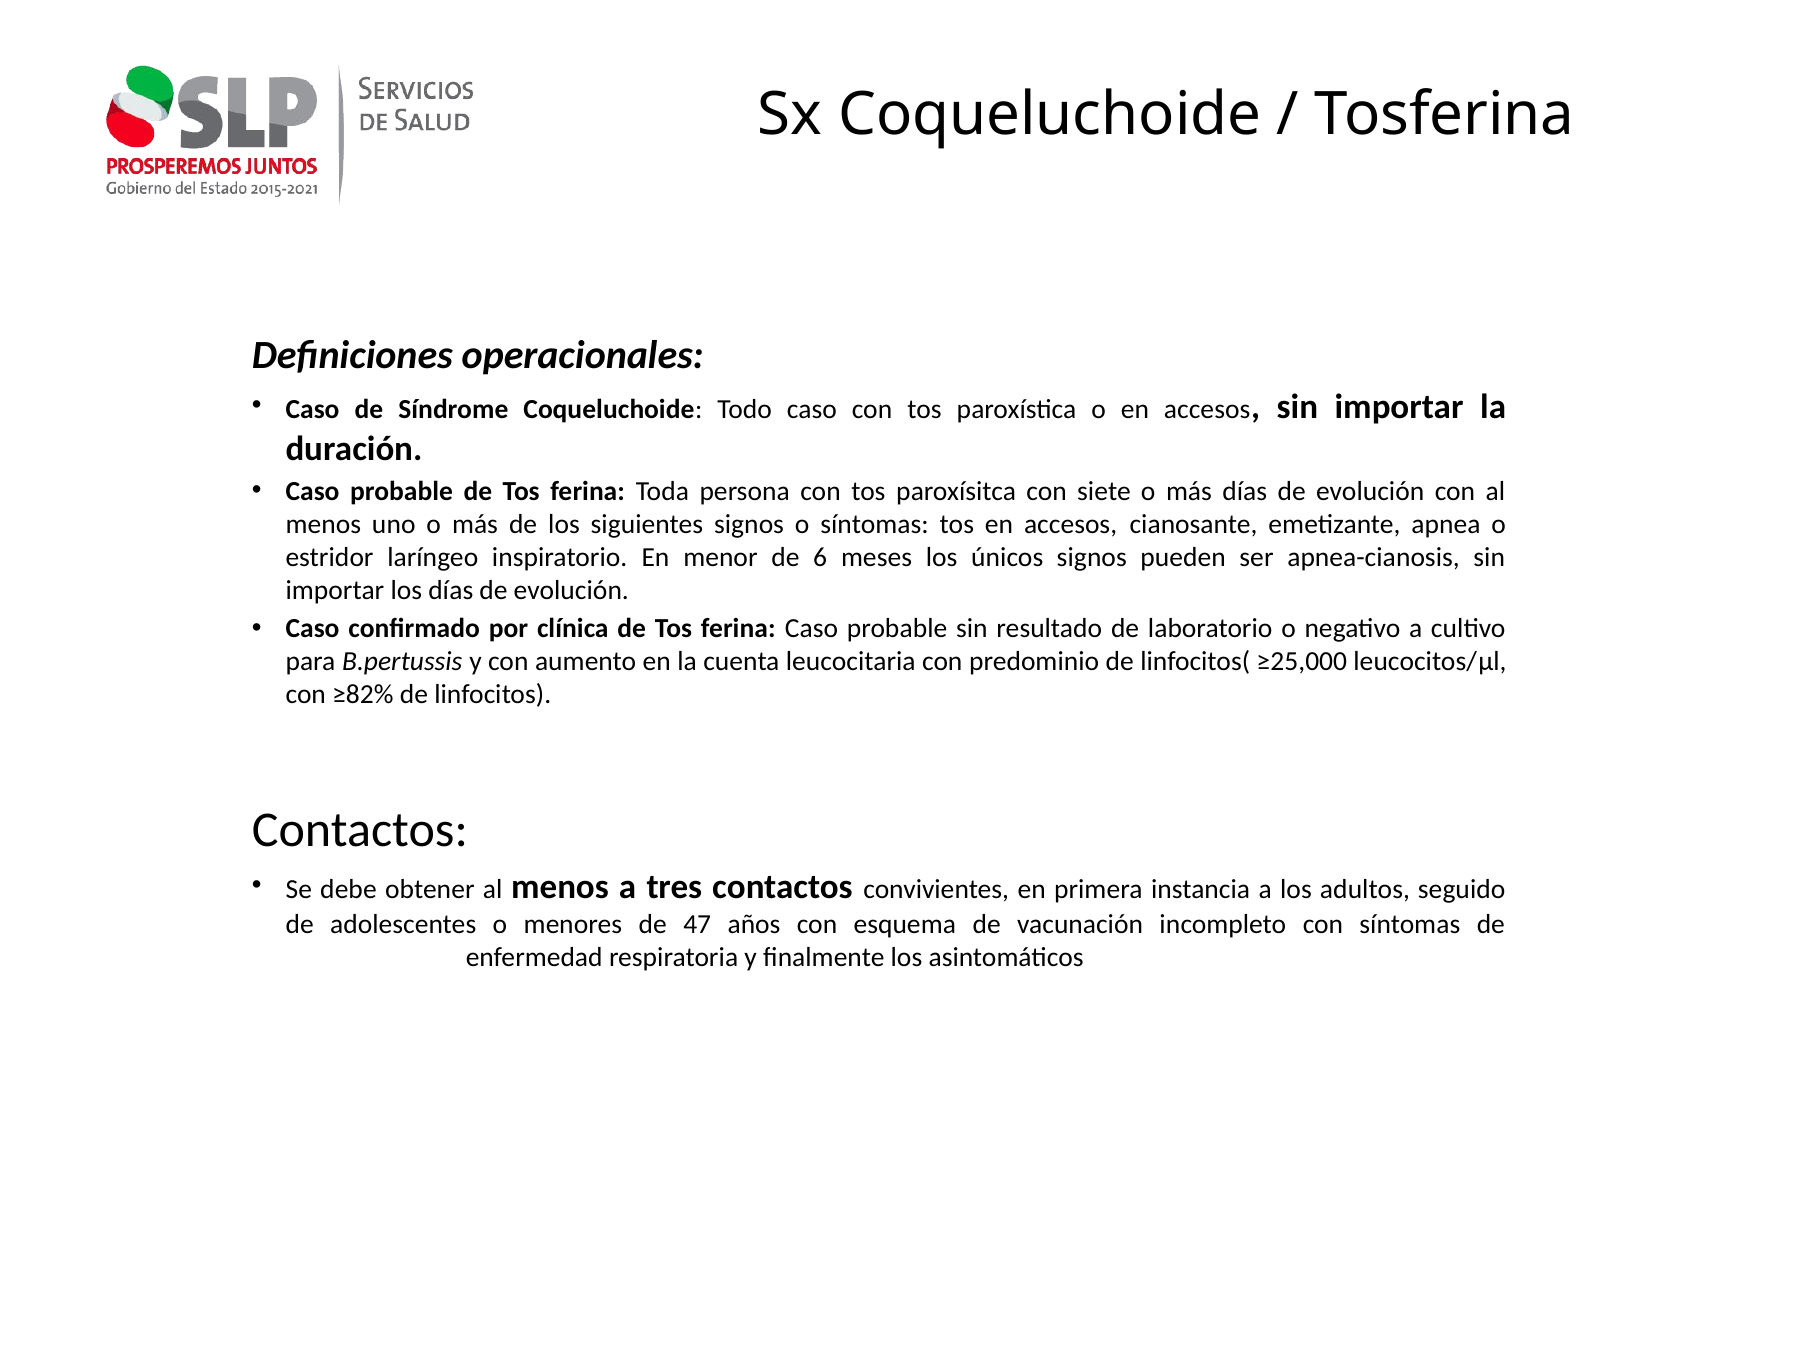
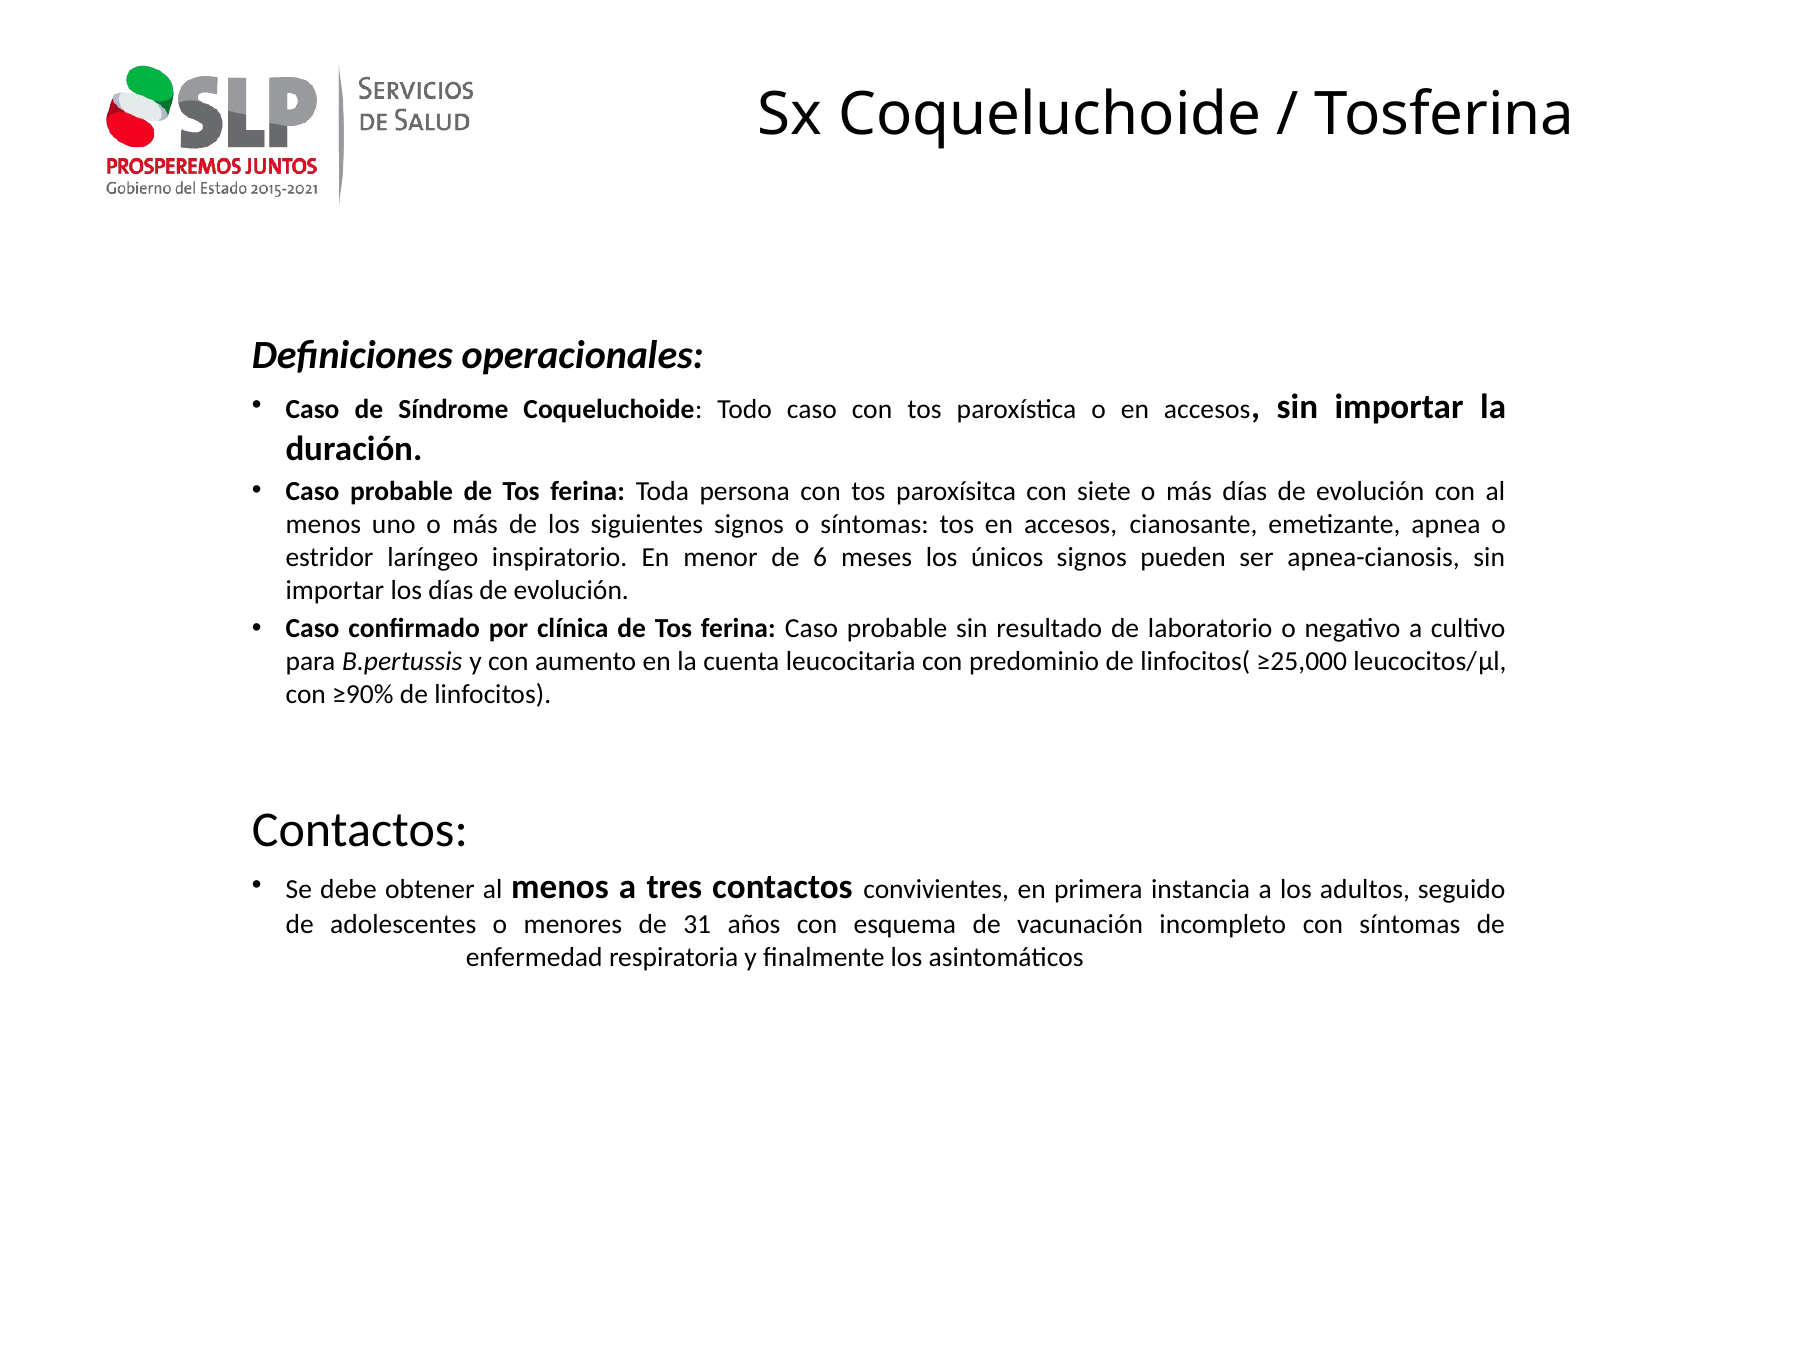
≥82%: ≥82% -> ≥90%
47: 47 -> 31
